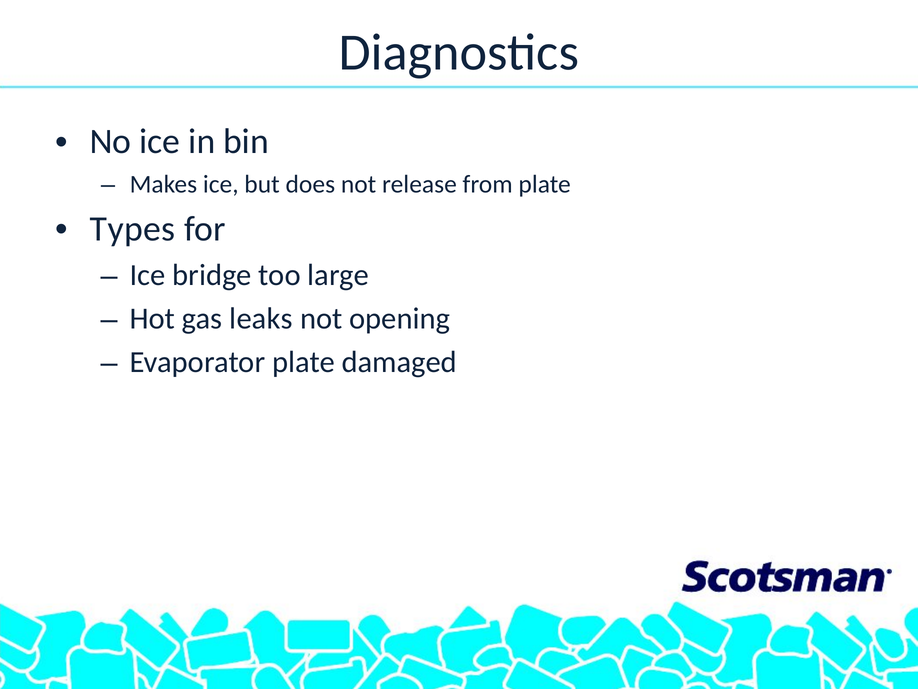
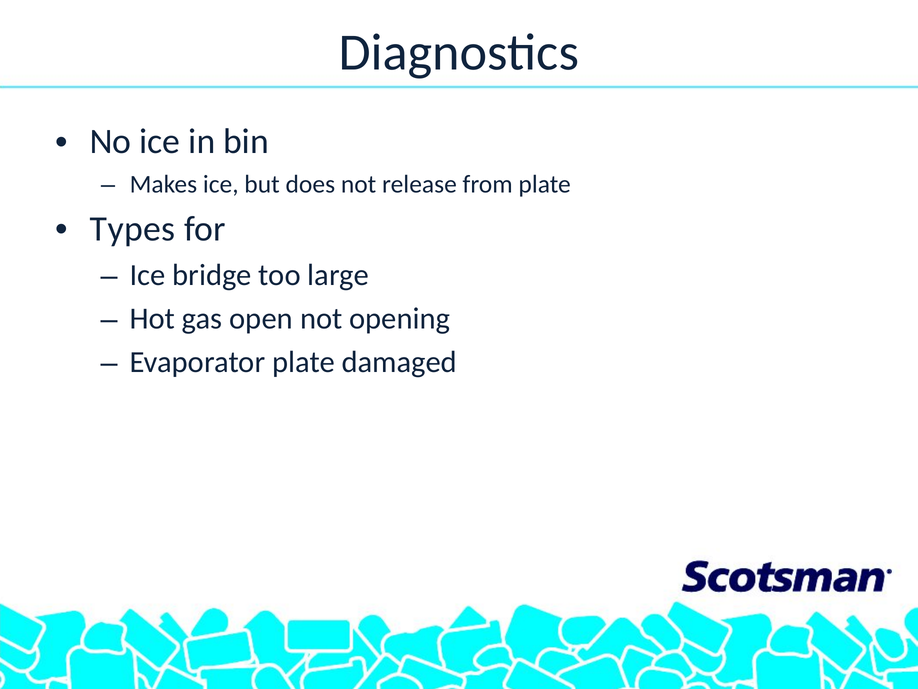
leaks: leaks -> open
